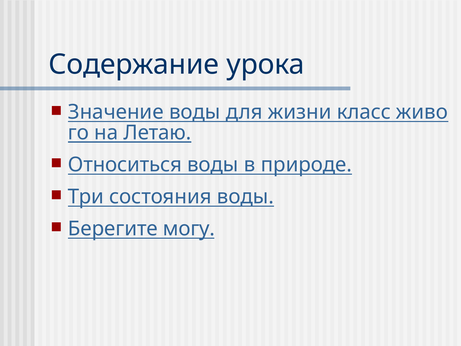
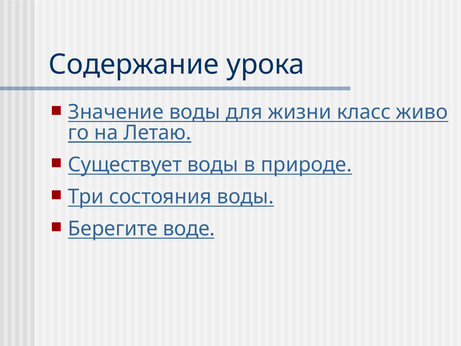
Относиться: Относиться -> Существует
могу: могу -> воде
